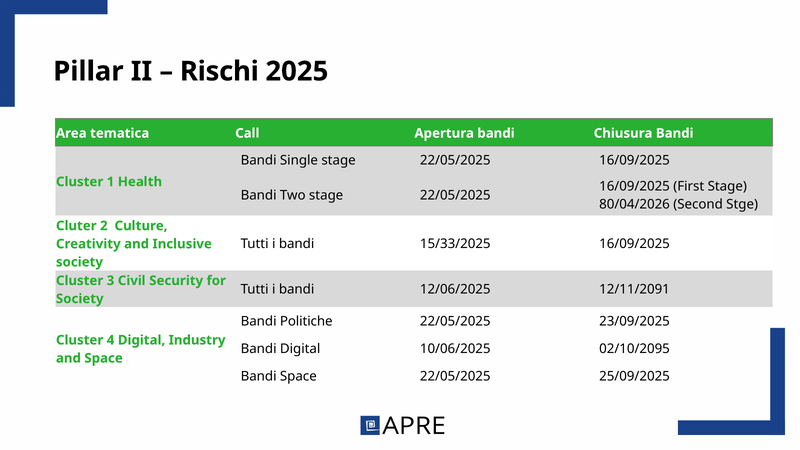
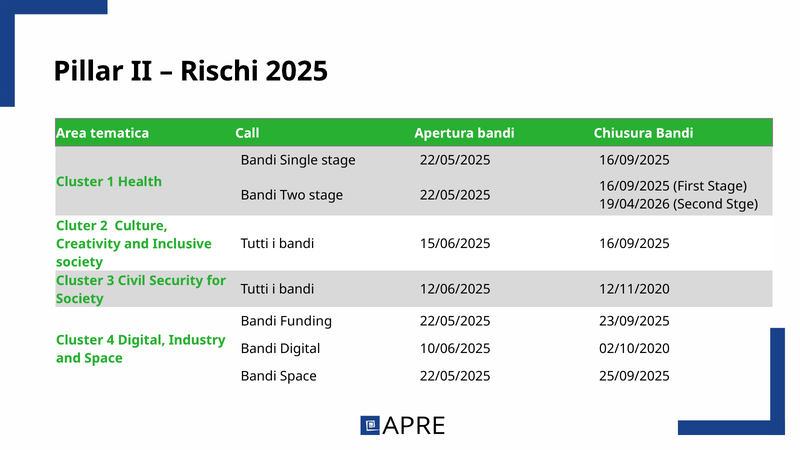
80/04/2026: 80/04/2026 -> 19/04/2026
15/33/2025: 15/33/2025 -> 15/06/2025
12/11/2091: 12/11/2091 -> 12/11/2020
Politiche: Politiche -> Funding
02/10/2095: 02/10/2095 -> 02/10/2020
